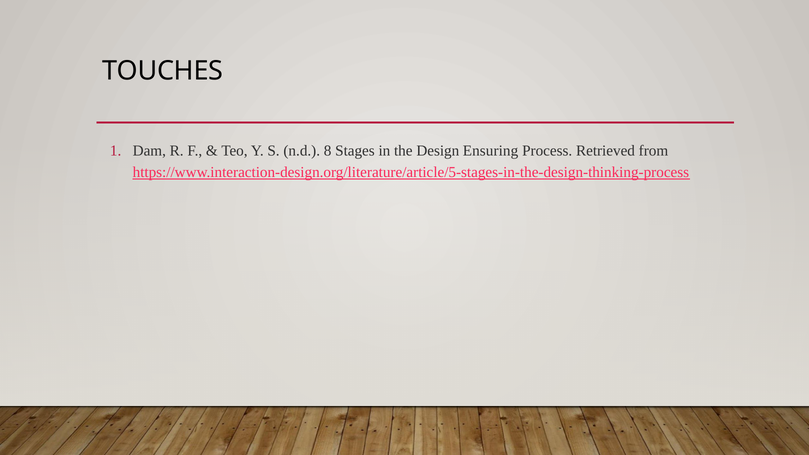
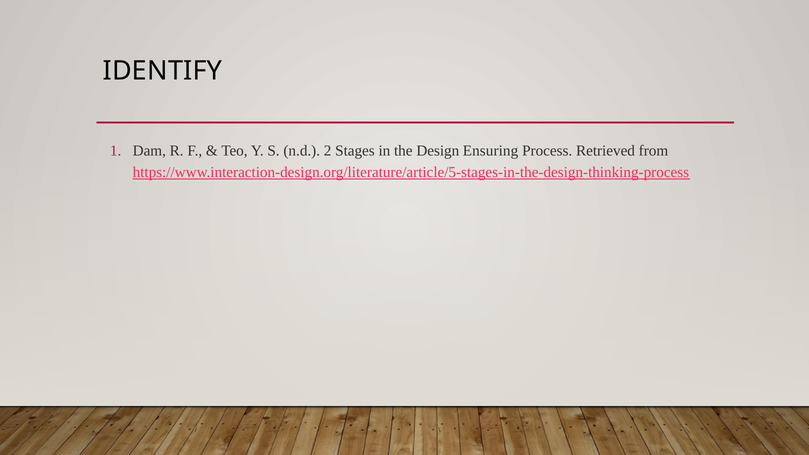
TOUCHES: TOUCHES -> IDENTIFY
8: 8 -> 2
